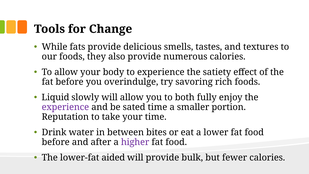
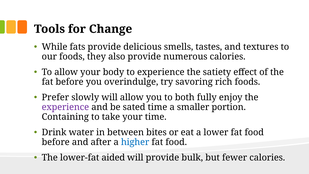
Liquid: Liquid -> Prefer
Reputation: Reputation -> Containing
higher colour: purple -> blue
